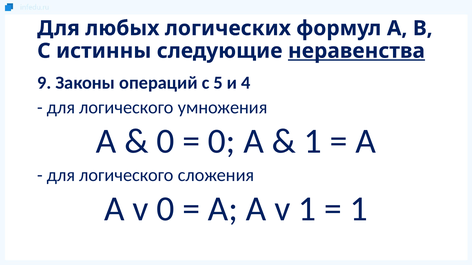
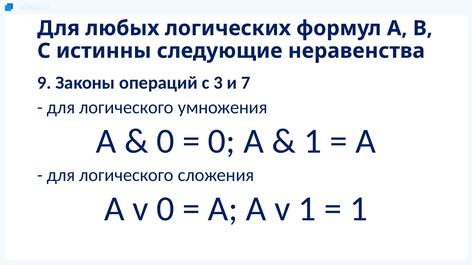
неравенства underline: present -> none
5: 5 -> 3
4: 4 -> 7
